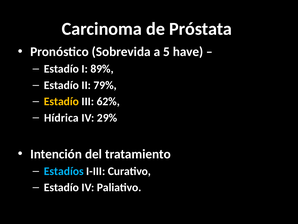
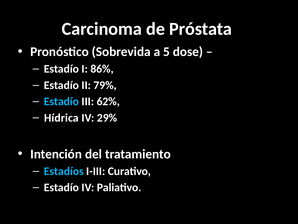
have: have -> dose
89%: 89% -> 86%
Estadío at (61, 101) colour: yellow -> light blue
